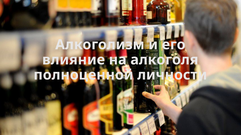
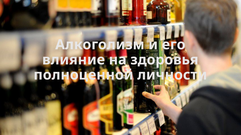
алкоголя: алкоголя -> здоровья
